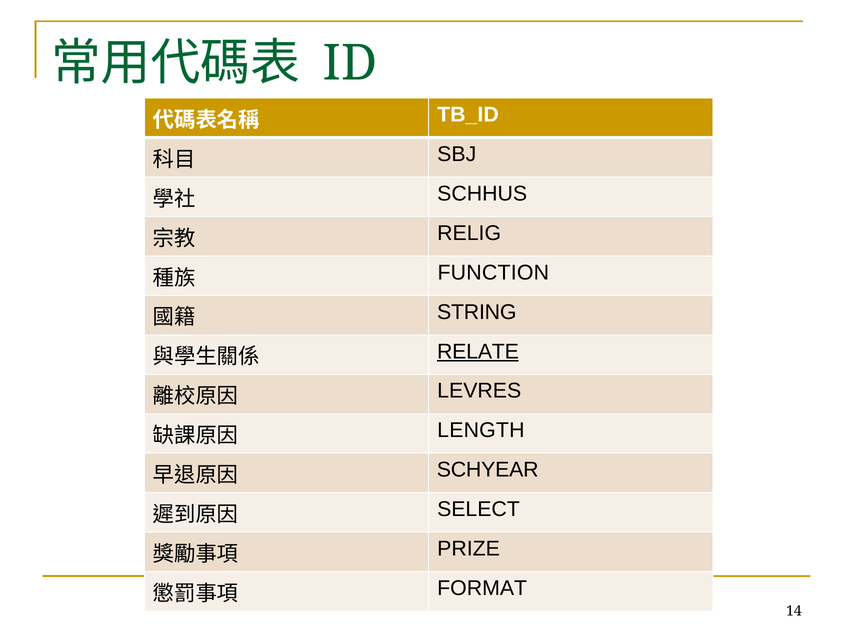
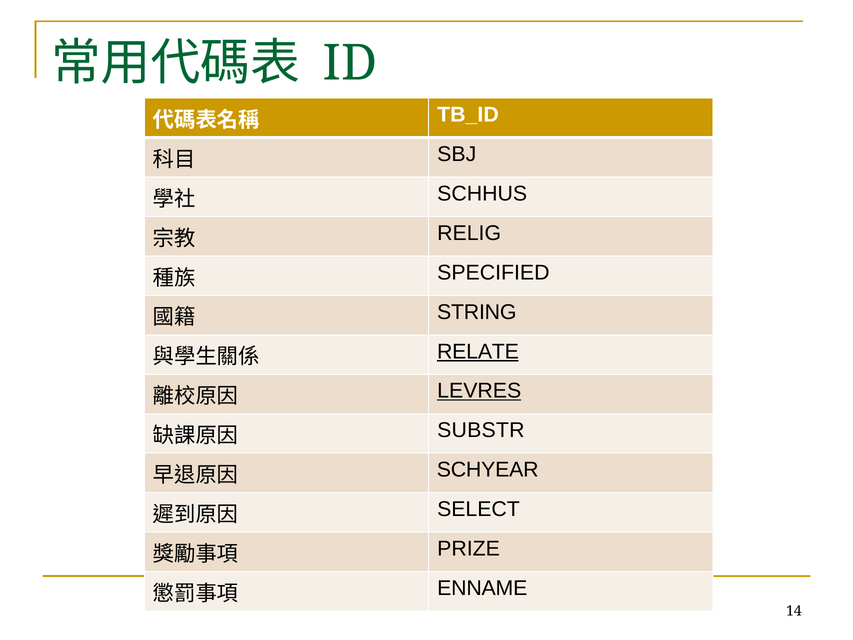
FUNCTION: FUNCTION -> SPECIFIED
LEVRES underline: none -> present
LENGTH: LENGTH -> SUBSTR
FORMAT: FORMAT -> ENNAME
